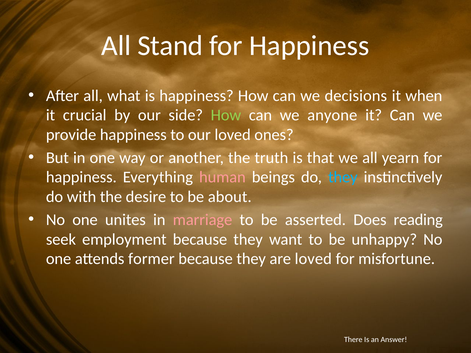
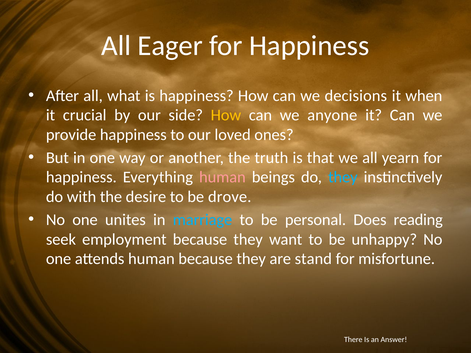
Stand: Stand -> Eager
How at (226, 115) colour: light green -> yellow
about: about -> drove
marriage colour: pink -> light blue
asserted: asserted -> personal
attends former: former -> human
are loved: loved -> stand
